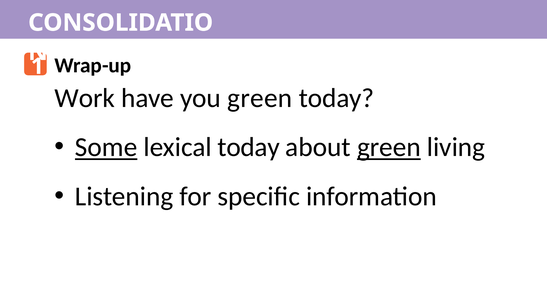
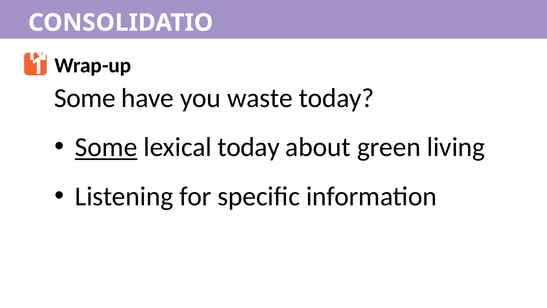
Work at (85, 98): Work -> Some
you green: green -> waste
green at (389, 147) underline: present -> none
